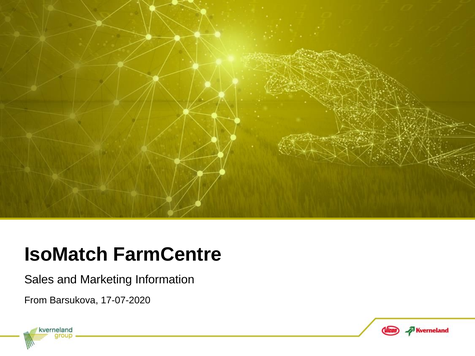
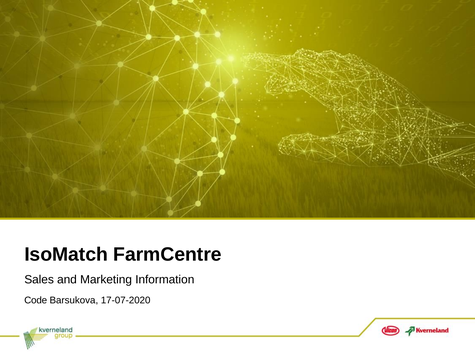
From: From -> Code
